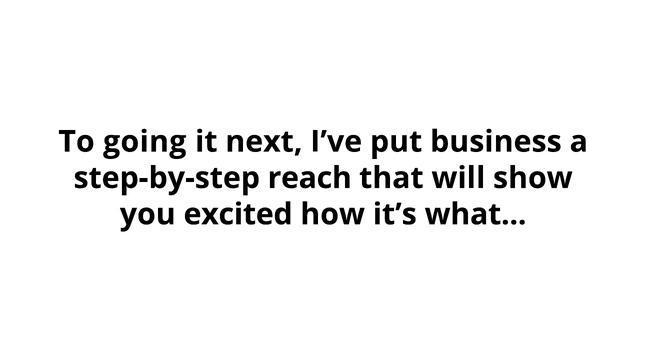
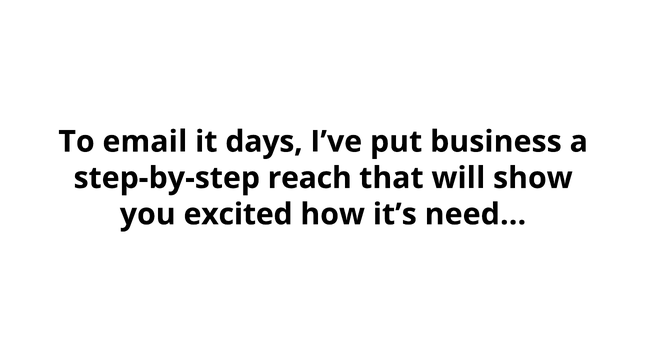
going: going -> email
next: next -> days
what: what -> need
